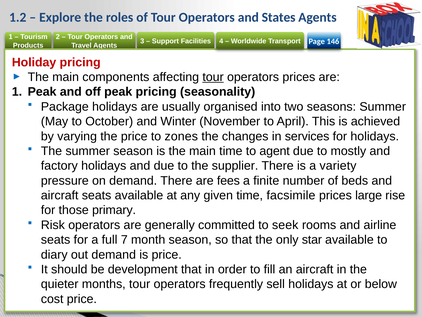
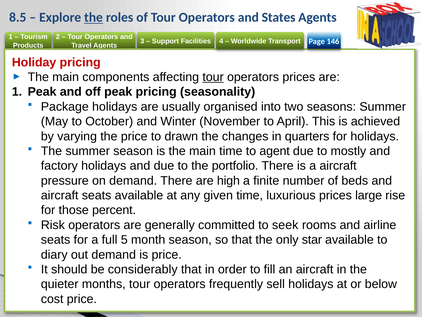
1.2: 1.2 -> 8.5
the at (94, 17) underline: none -> present
zones: zones -> drawn
services: services -> quarters
supplier: supplier -> portfolio
a variety: variety -> aircraft
fees: fees -> high
facsimile: facsimile -> luxurious
primary: primary -> percent
7: 7 -> 5
development: development -> considerably
